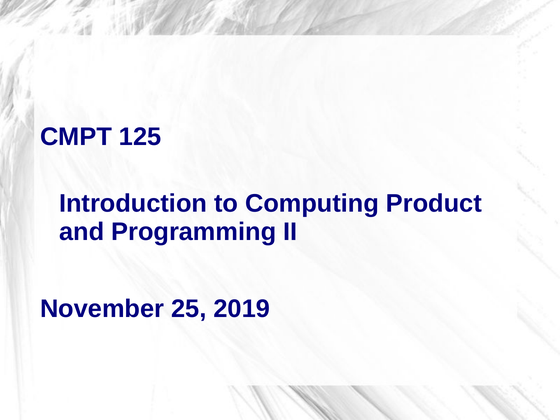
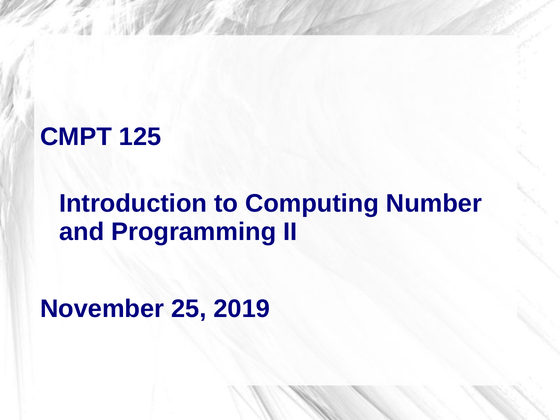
Product: Product -> Number
